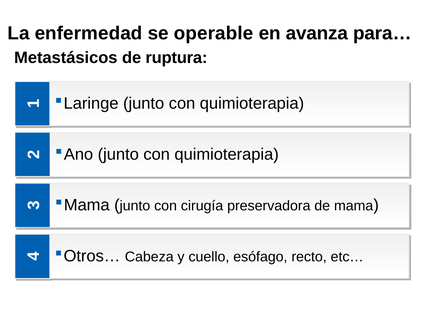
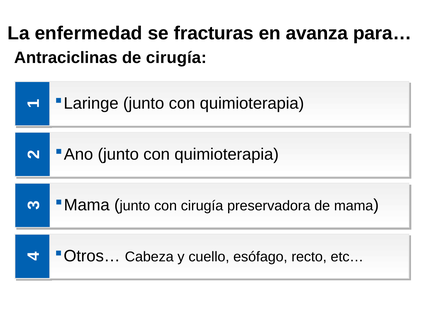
operable: operable -> fracturas
Metastásicos: Metastásicos -> Antraciclinas
de ruptura: ruptura -> cirugía
